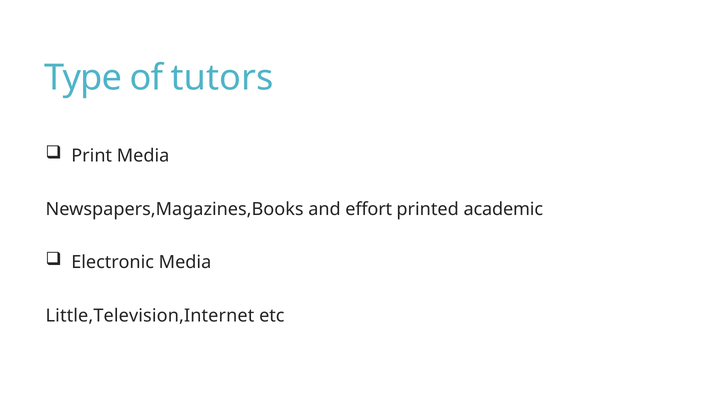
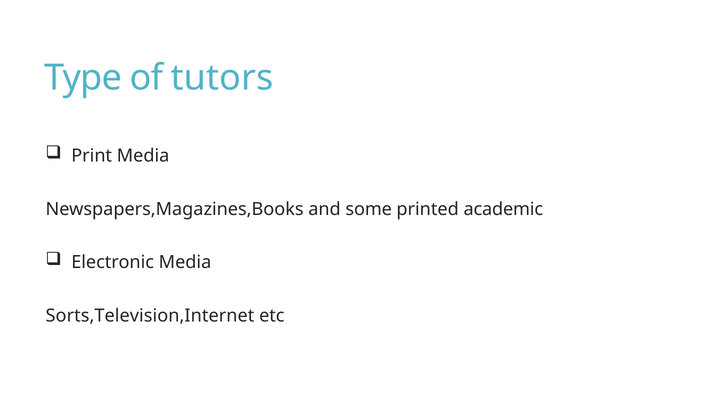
effort: effort -> some
Little,Television,Internet: Little,Television,Internet -> Sorts,Television,Internet
